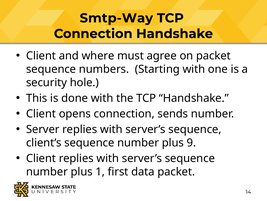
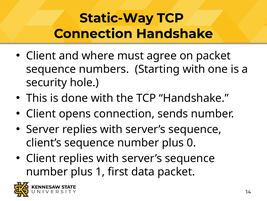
Smtp-Way: Smtp-Way -> Static-Way
9: 9 -> 0
